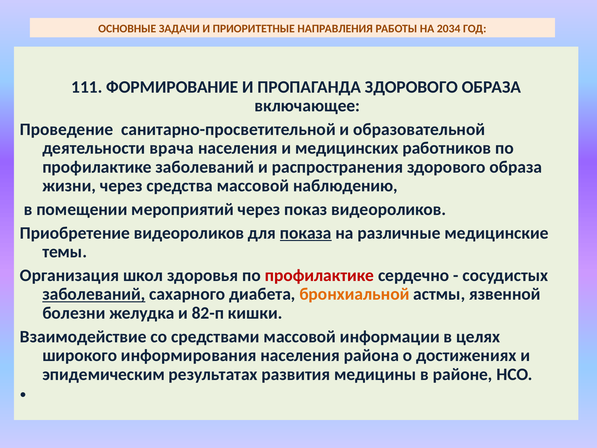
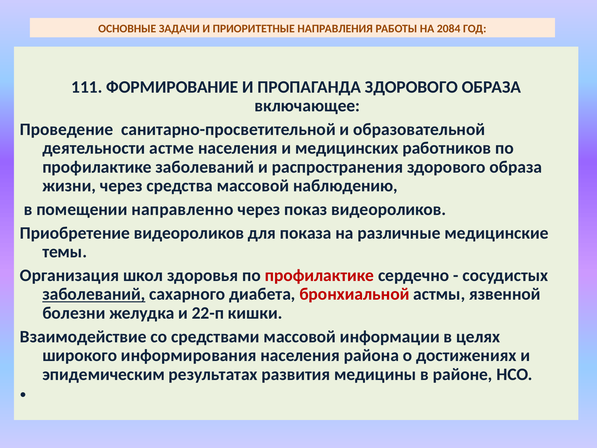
2034: 2034 -> 2084
врача: врача -> астме
мероприятий: мероприятий -> направленно
показа underline: present -> none
бронхиальной colour: orange -> red
82-п: 82-п -> 22-п
